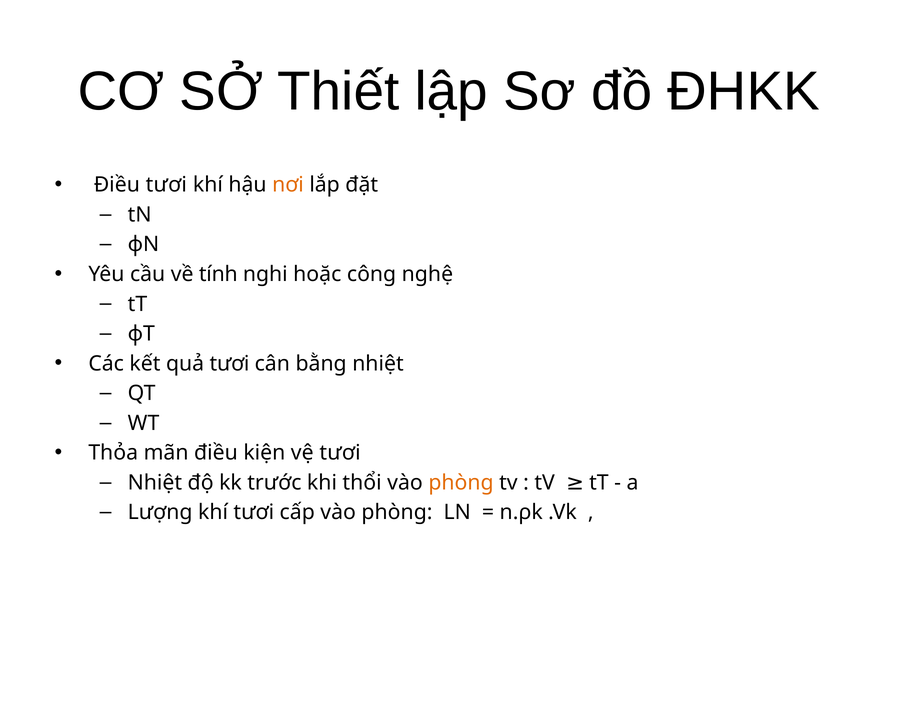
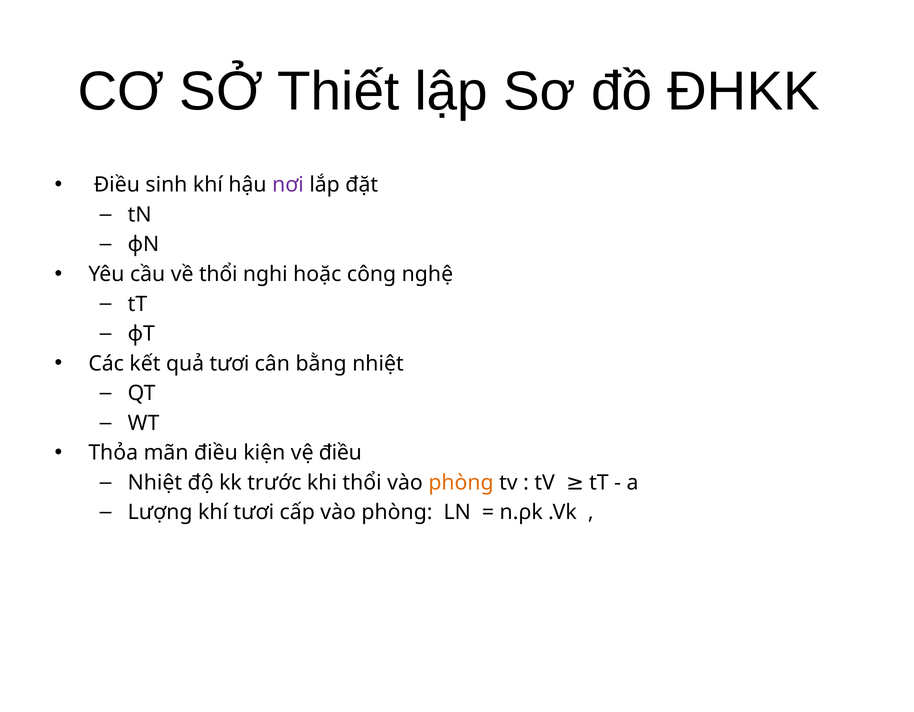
Điều tươi: tươi -> sinh
nơi colour: orange -> purple
về tính: tính -> thổi
vệ tươi: tươi -> điều
